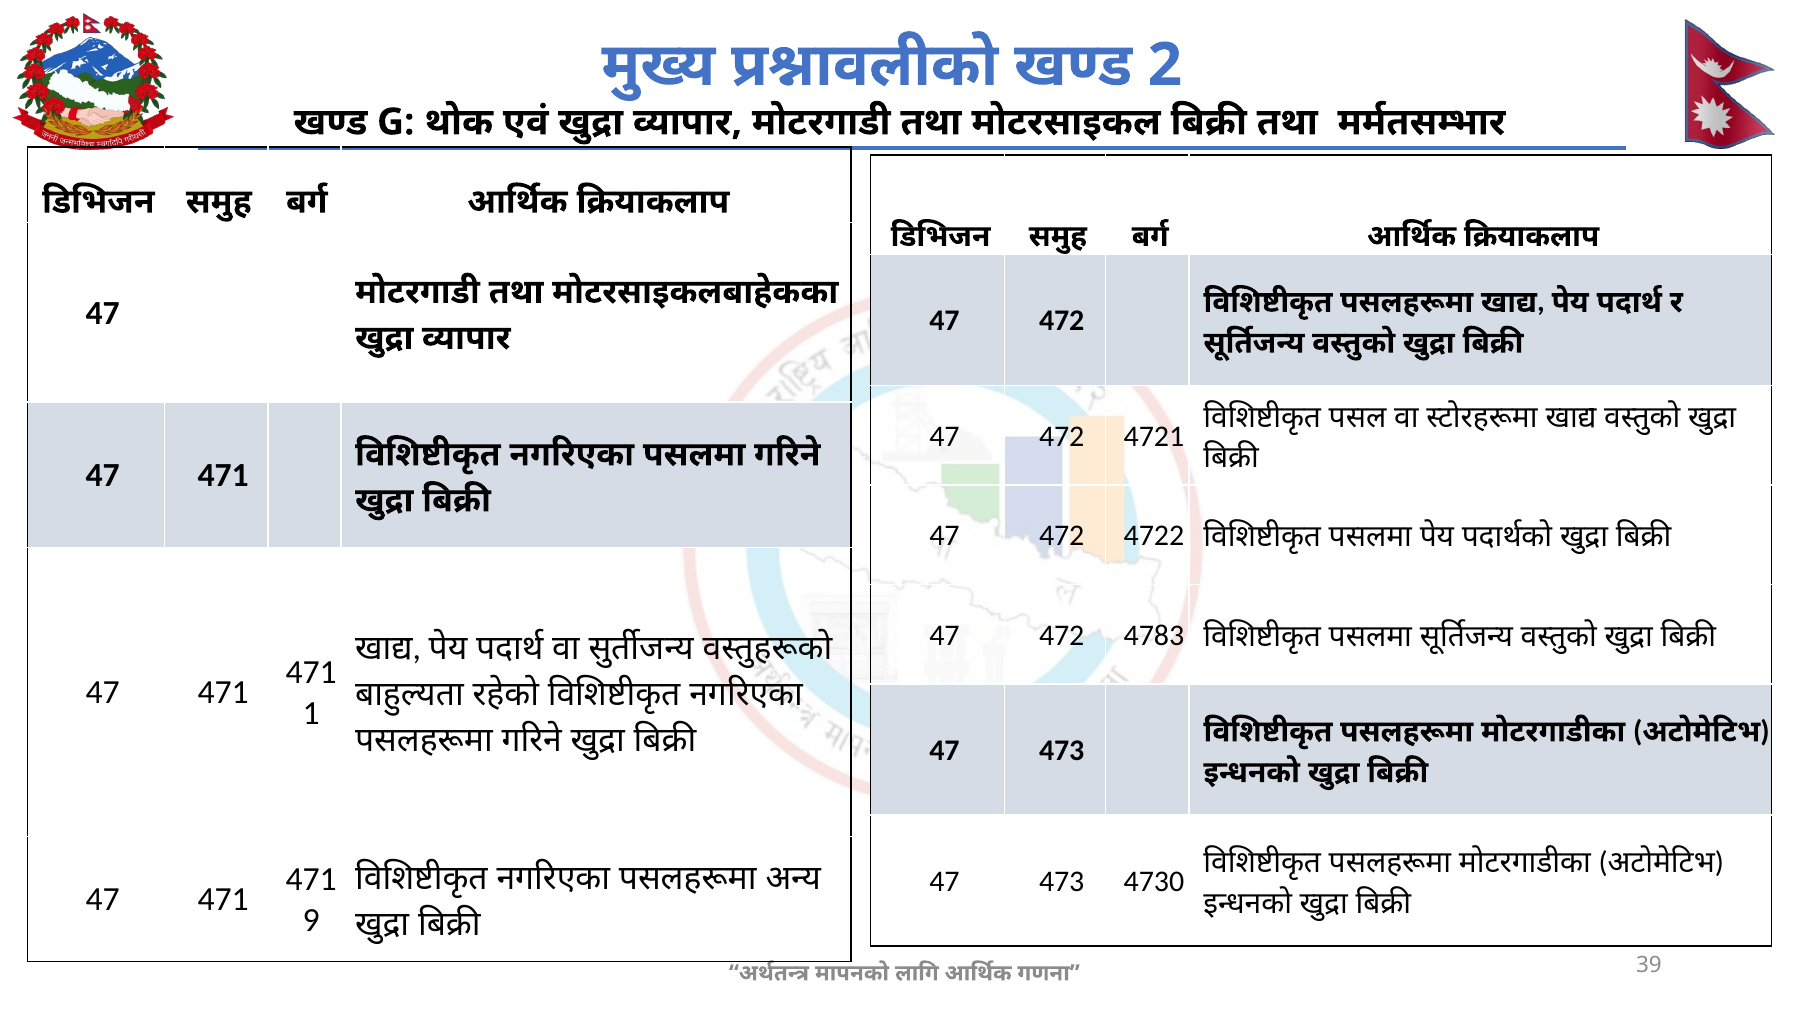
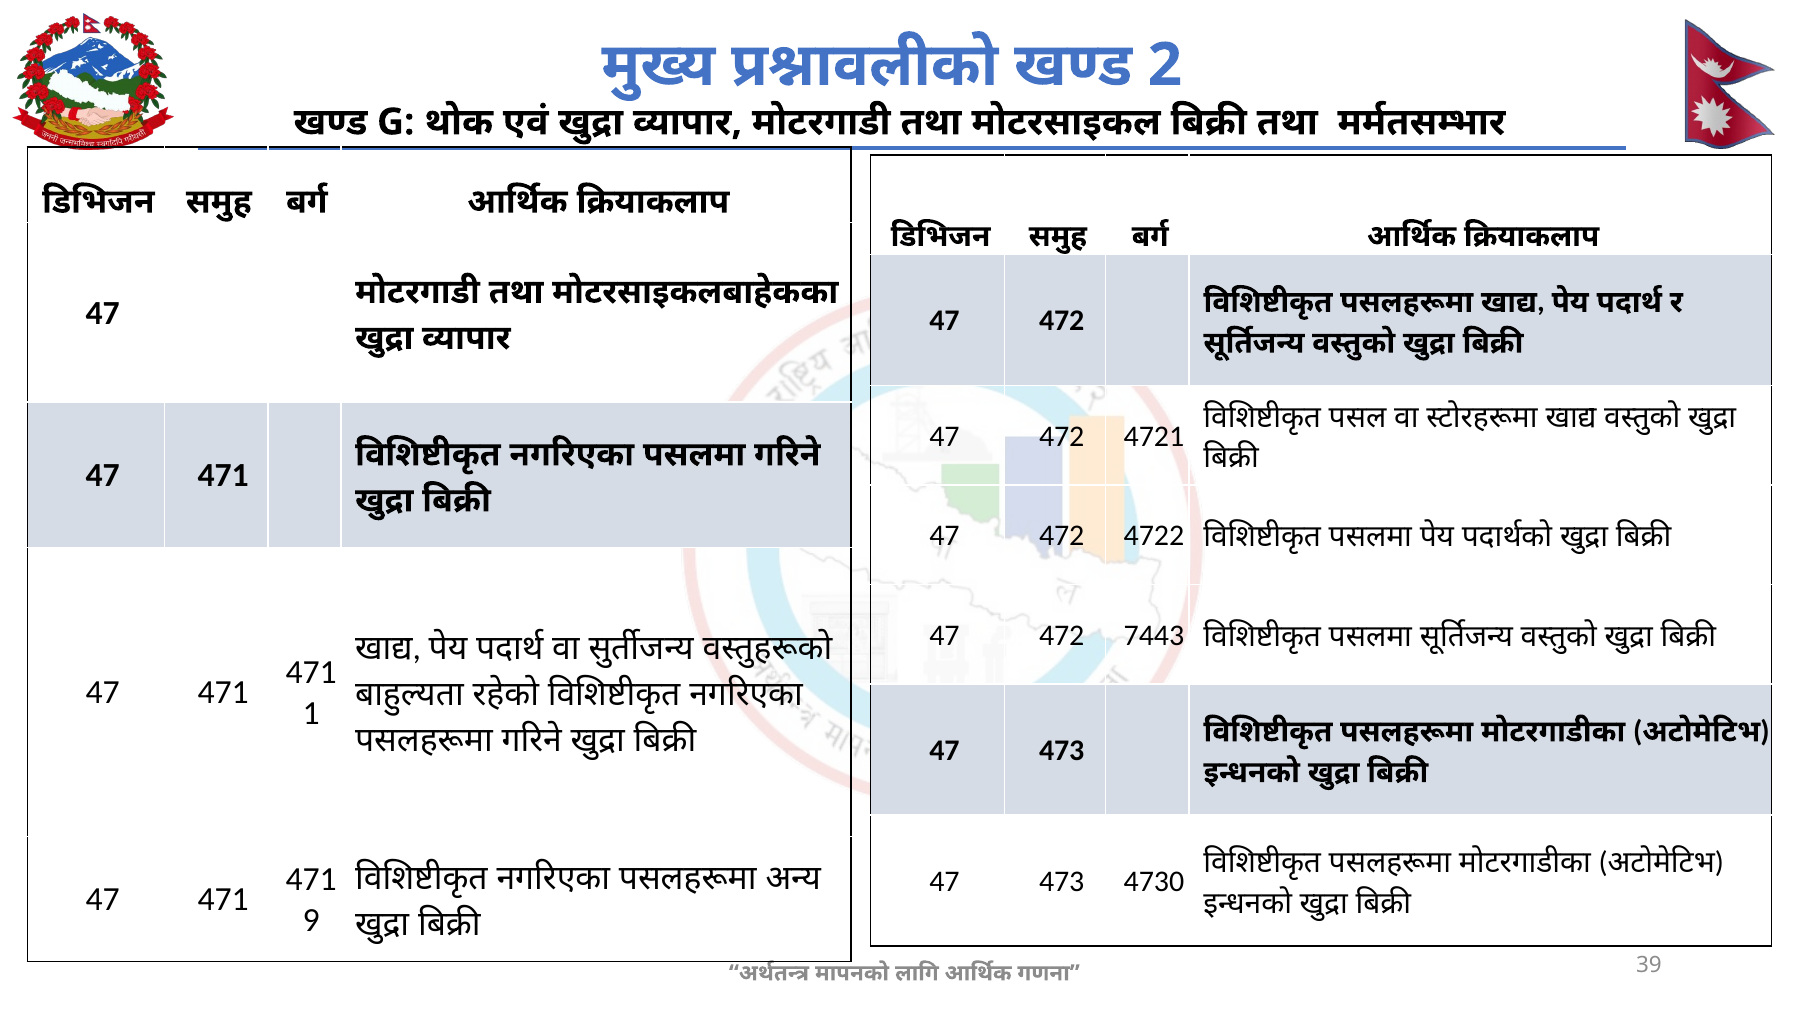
4783: 4783 -> 7443
